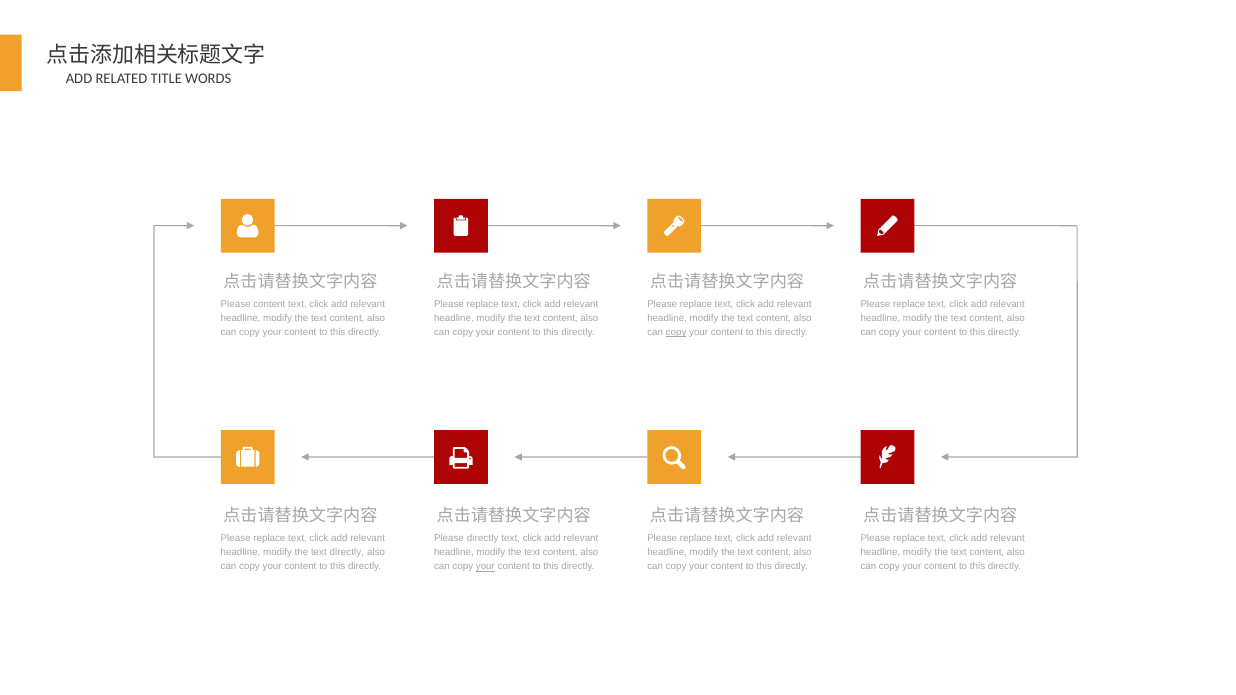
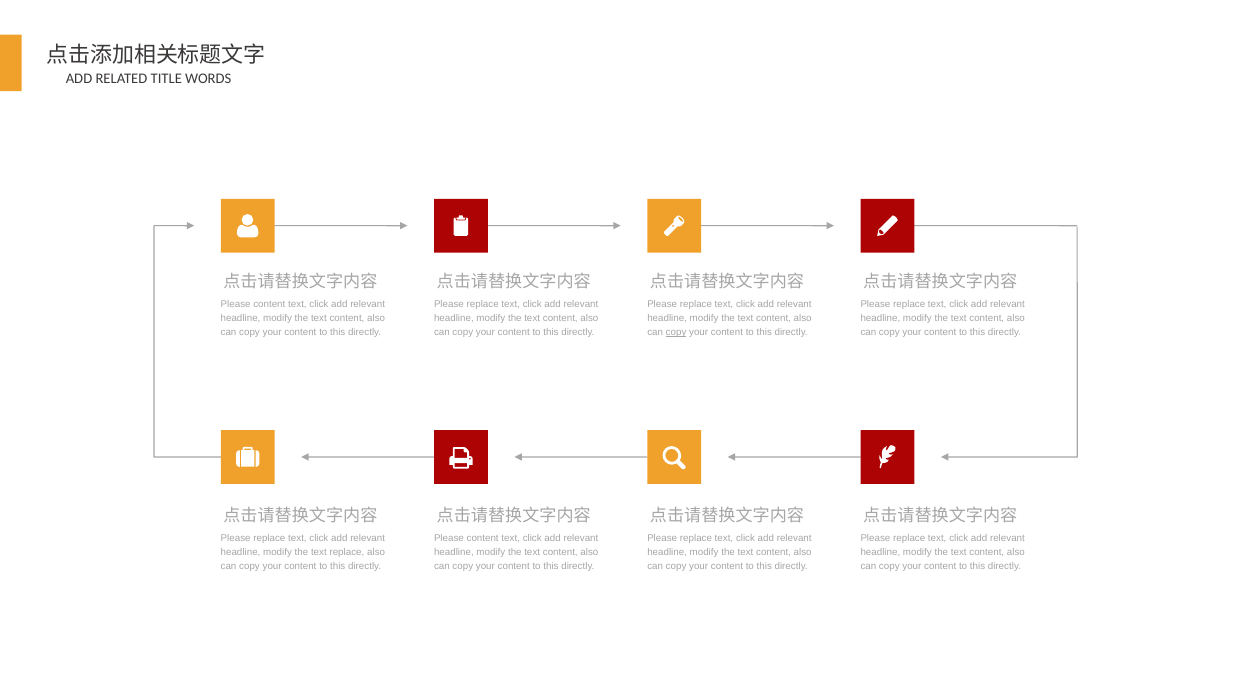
directly at (483, 539): directly -> content
text directly: directly -> replace
your at (485, 567) underline: present -> none
